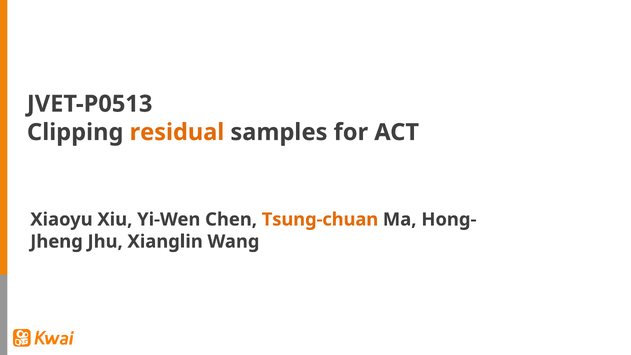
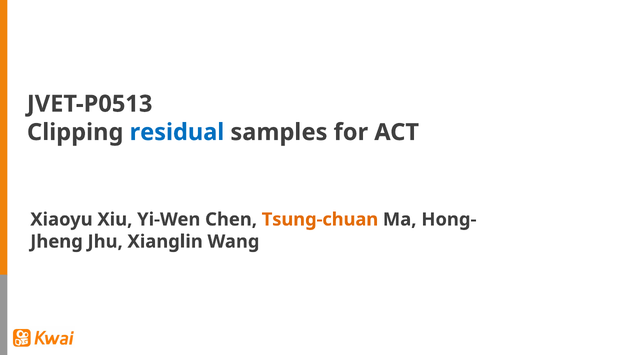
residual colour: orange -> blue
